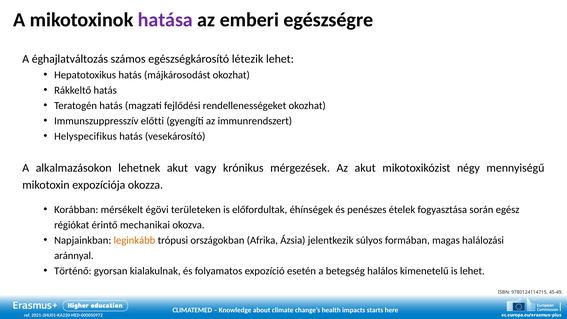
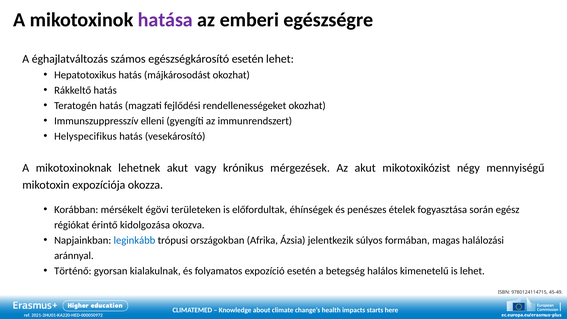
egészségkárosító létezik: létezik -> esetén
előtti: előtti -> elleni
alkalmazásokon: alkalmazásokon -> mikotoxinoknak
mechanikai: mechanikai -> kidolgozása
leginkább colour: orange -> blue
